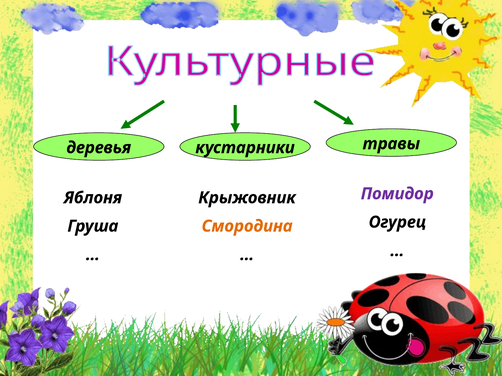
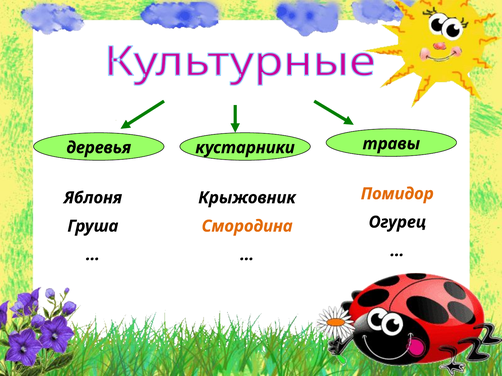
Помидор colour: purple -> orange
